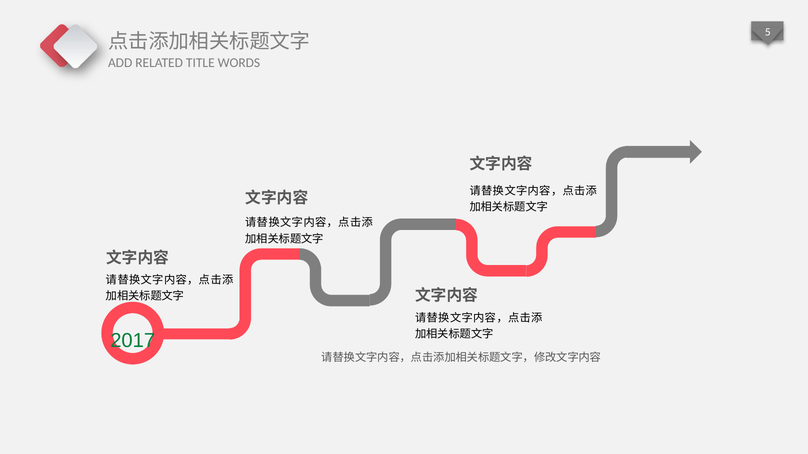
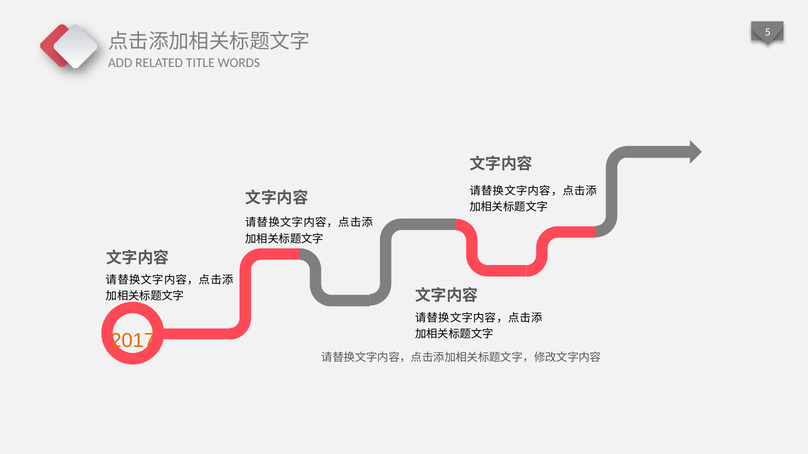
2017 colour: green -> orange
